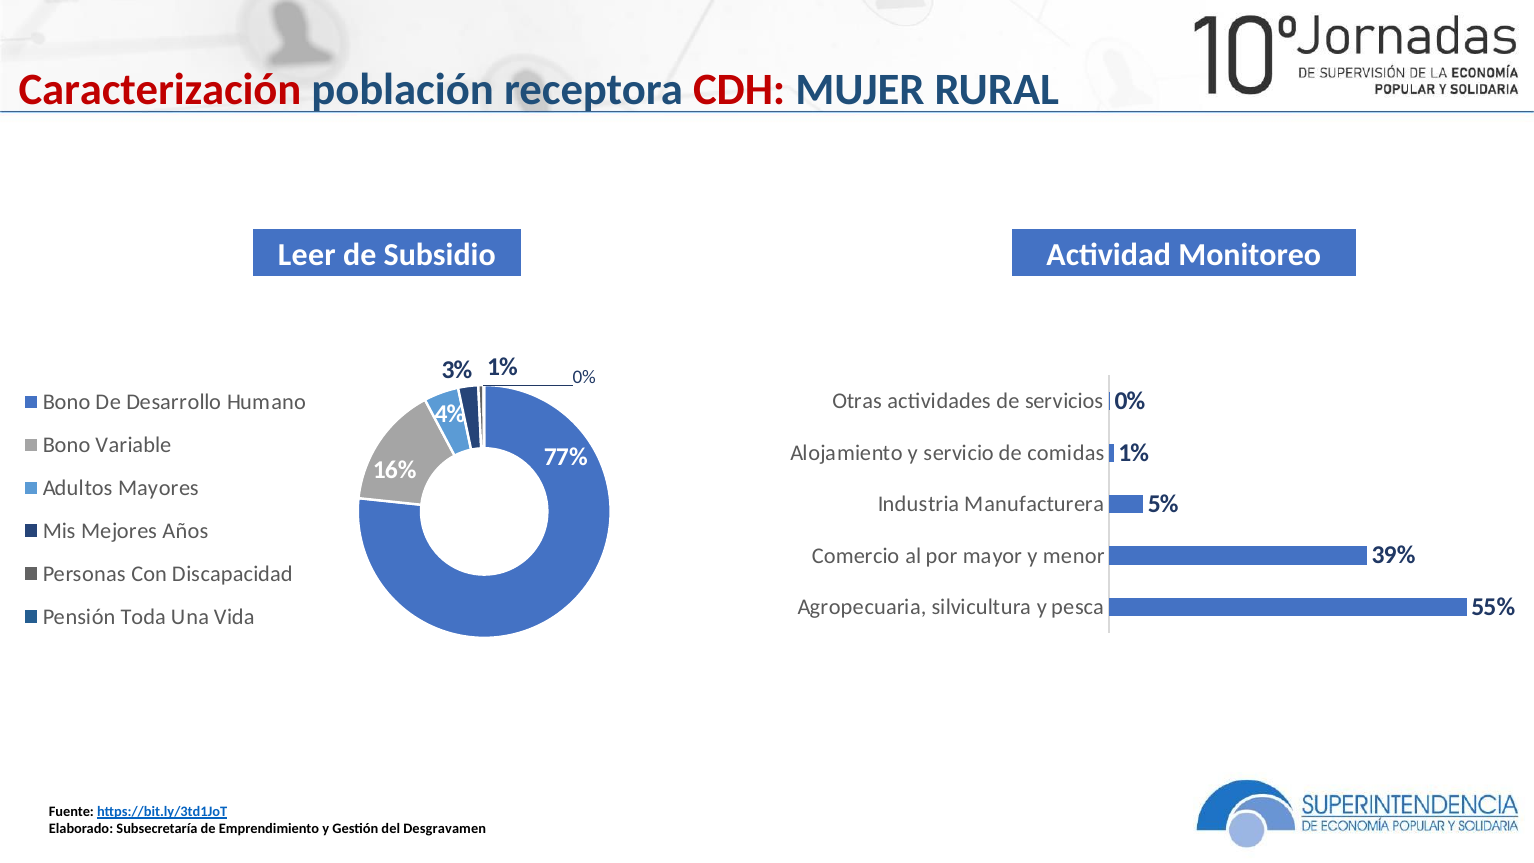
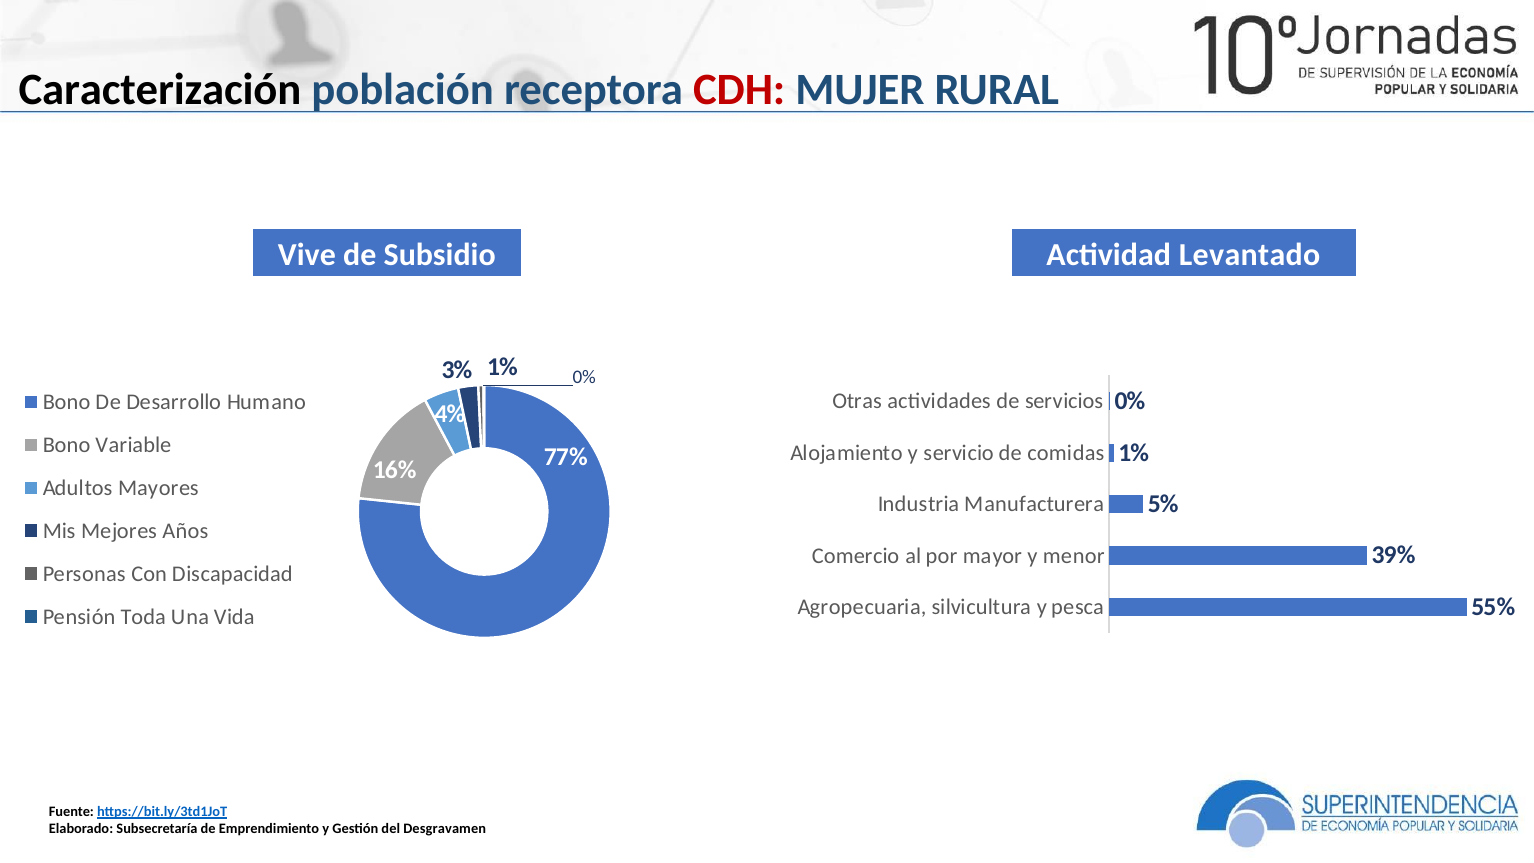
Caracterización colour: red -> black
Leer: Leer -> Vive
Monitoreo: Monitoreo -> Levantado
